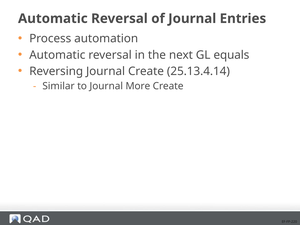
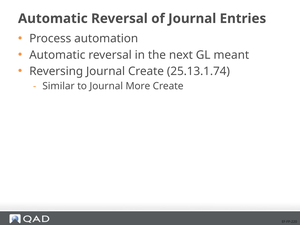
equals: equals -> meant
25.13.4.14: 25.13.4.14 -> 25.13.1.74
